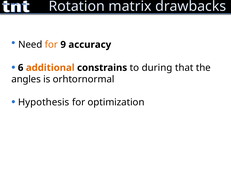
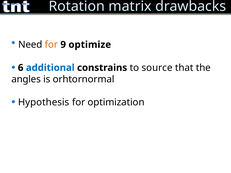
accuracy: accuracy -> optimize
additional colour: orange -> blue
during: during -> source
